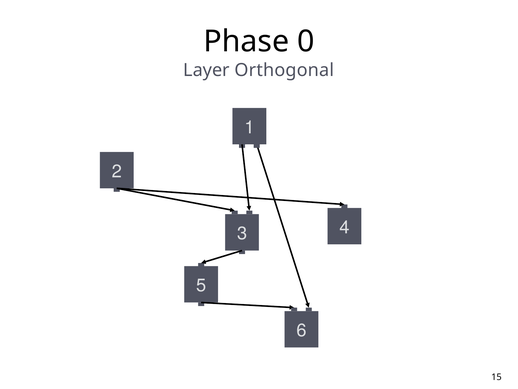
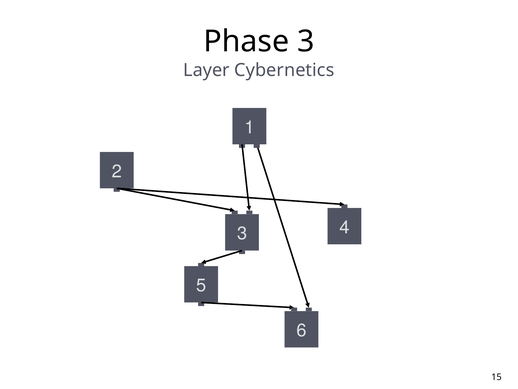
Phase 0: 0 -> 3
Orthogonal: Orthogonal -> Cybernetics
